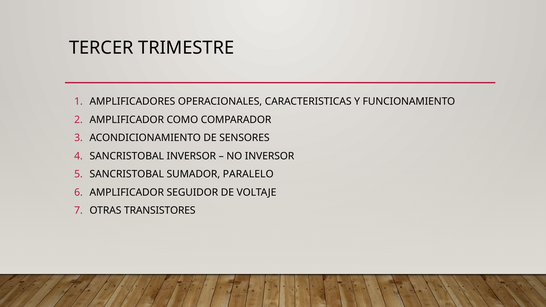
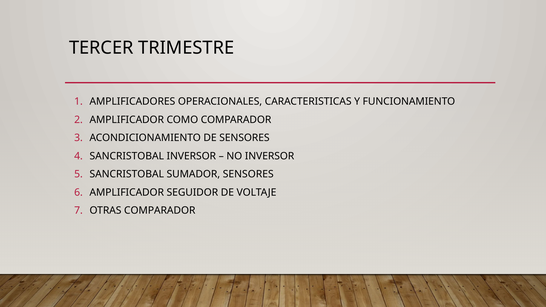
SUMADOR PARALELO: PARALELO -> SENSORES
OTRAS TRANSISTORES: TRANSISTORES -> COMPARADOR
